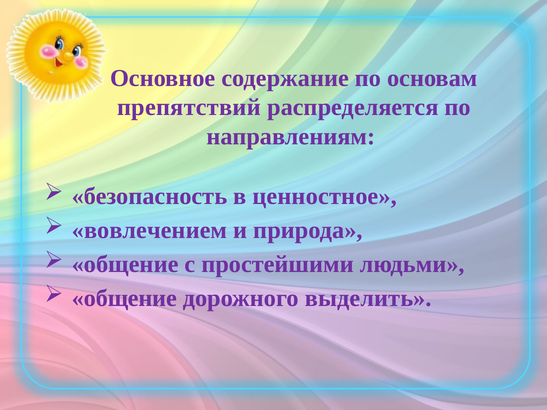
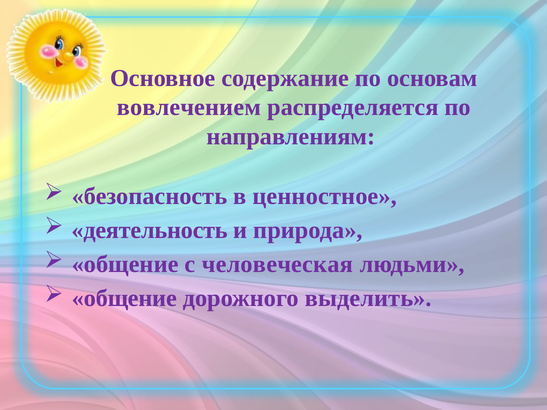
препятствий: препятствий -> вовлечением
вовлечением: вовлечением -> деятельность
простейшими: простейшими -> человеческая
